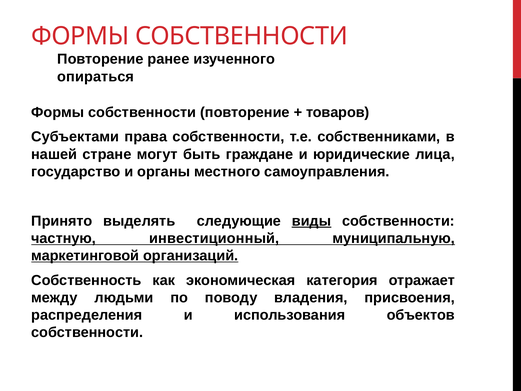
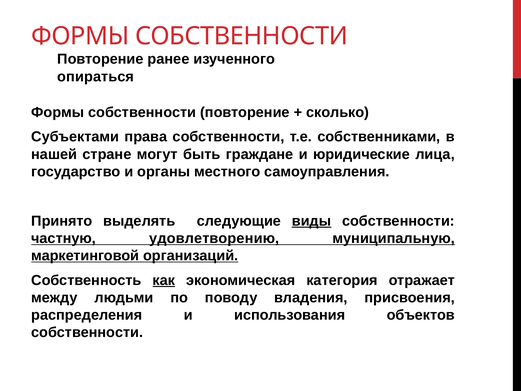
товаров: товаров -> сколько
инвестиционный: инвестиционный -> удовлетворению
как underline: none -> present
